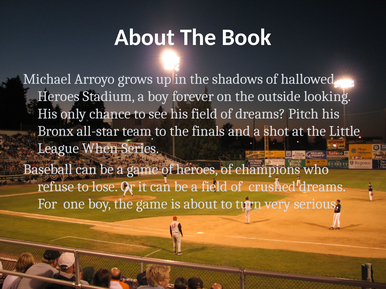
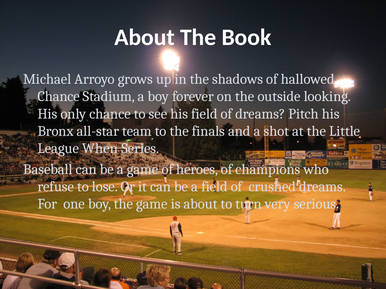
Heroes at (59, 97): Heroes -> Chance
